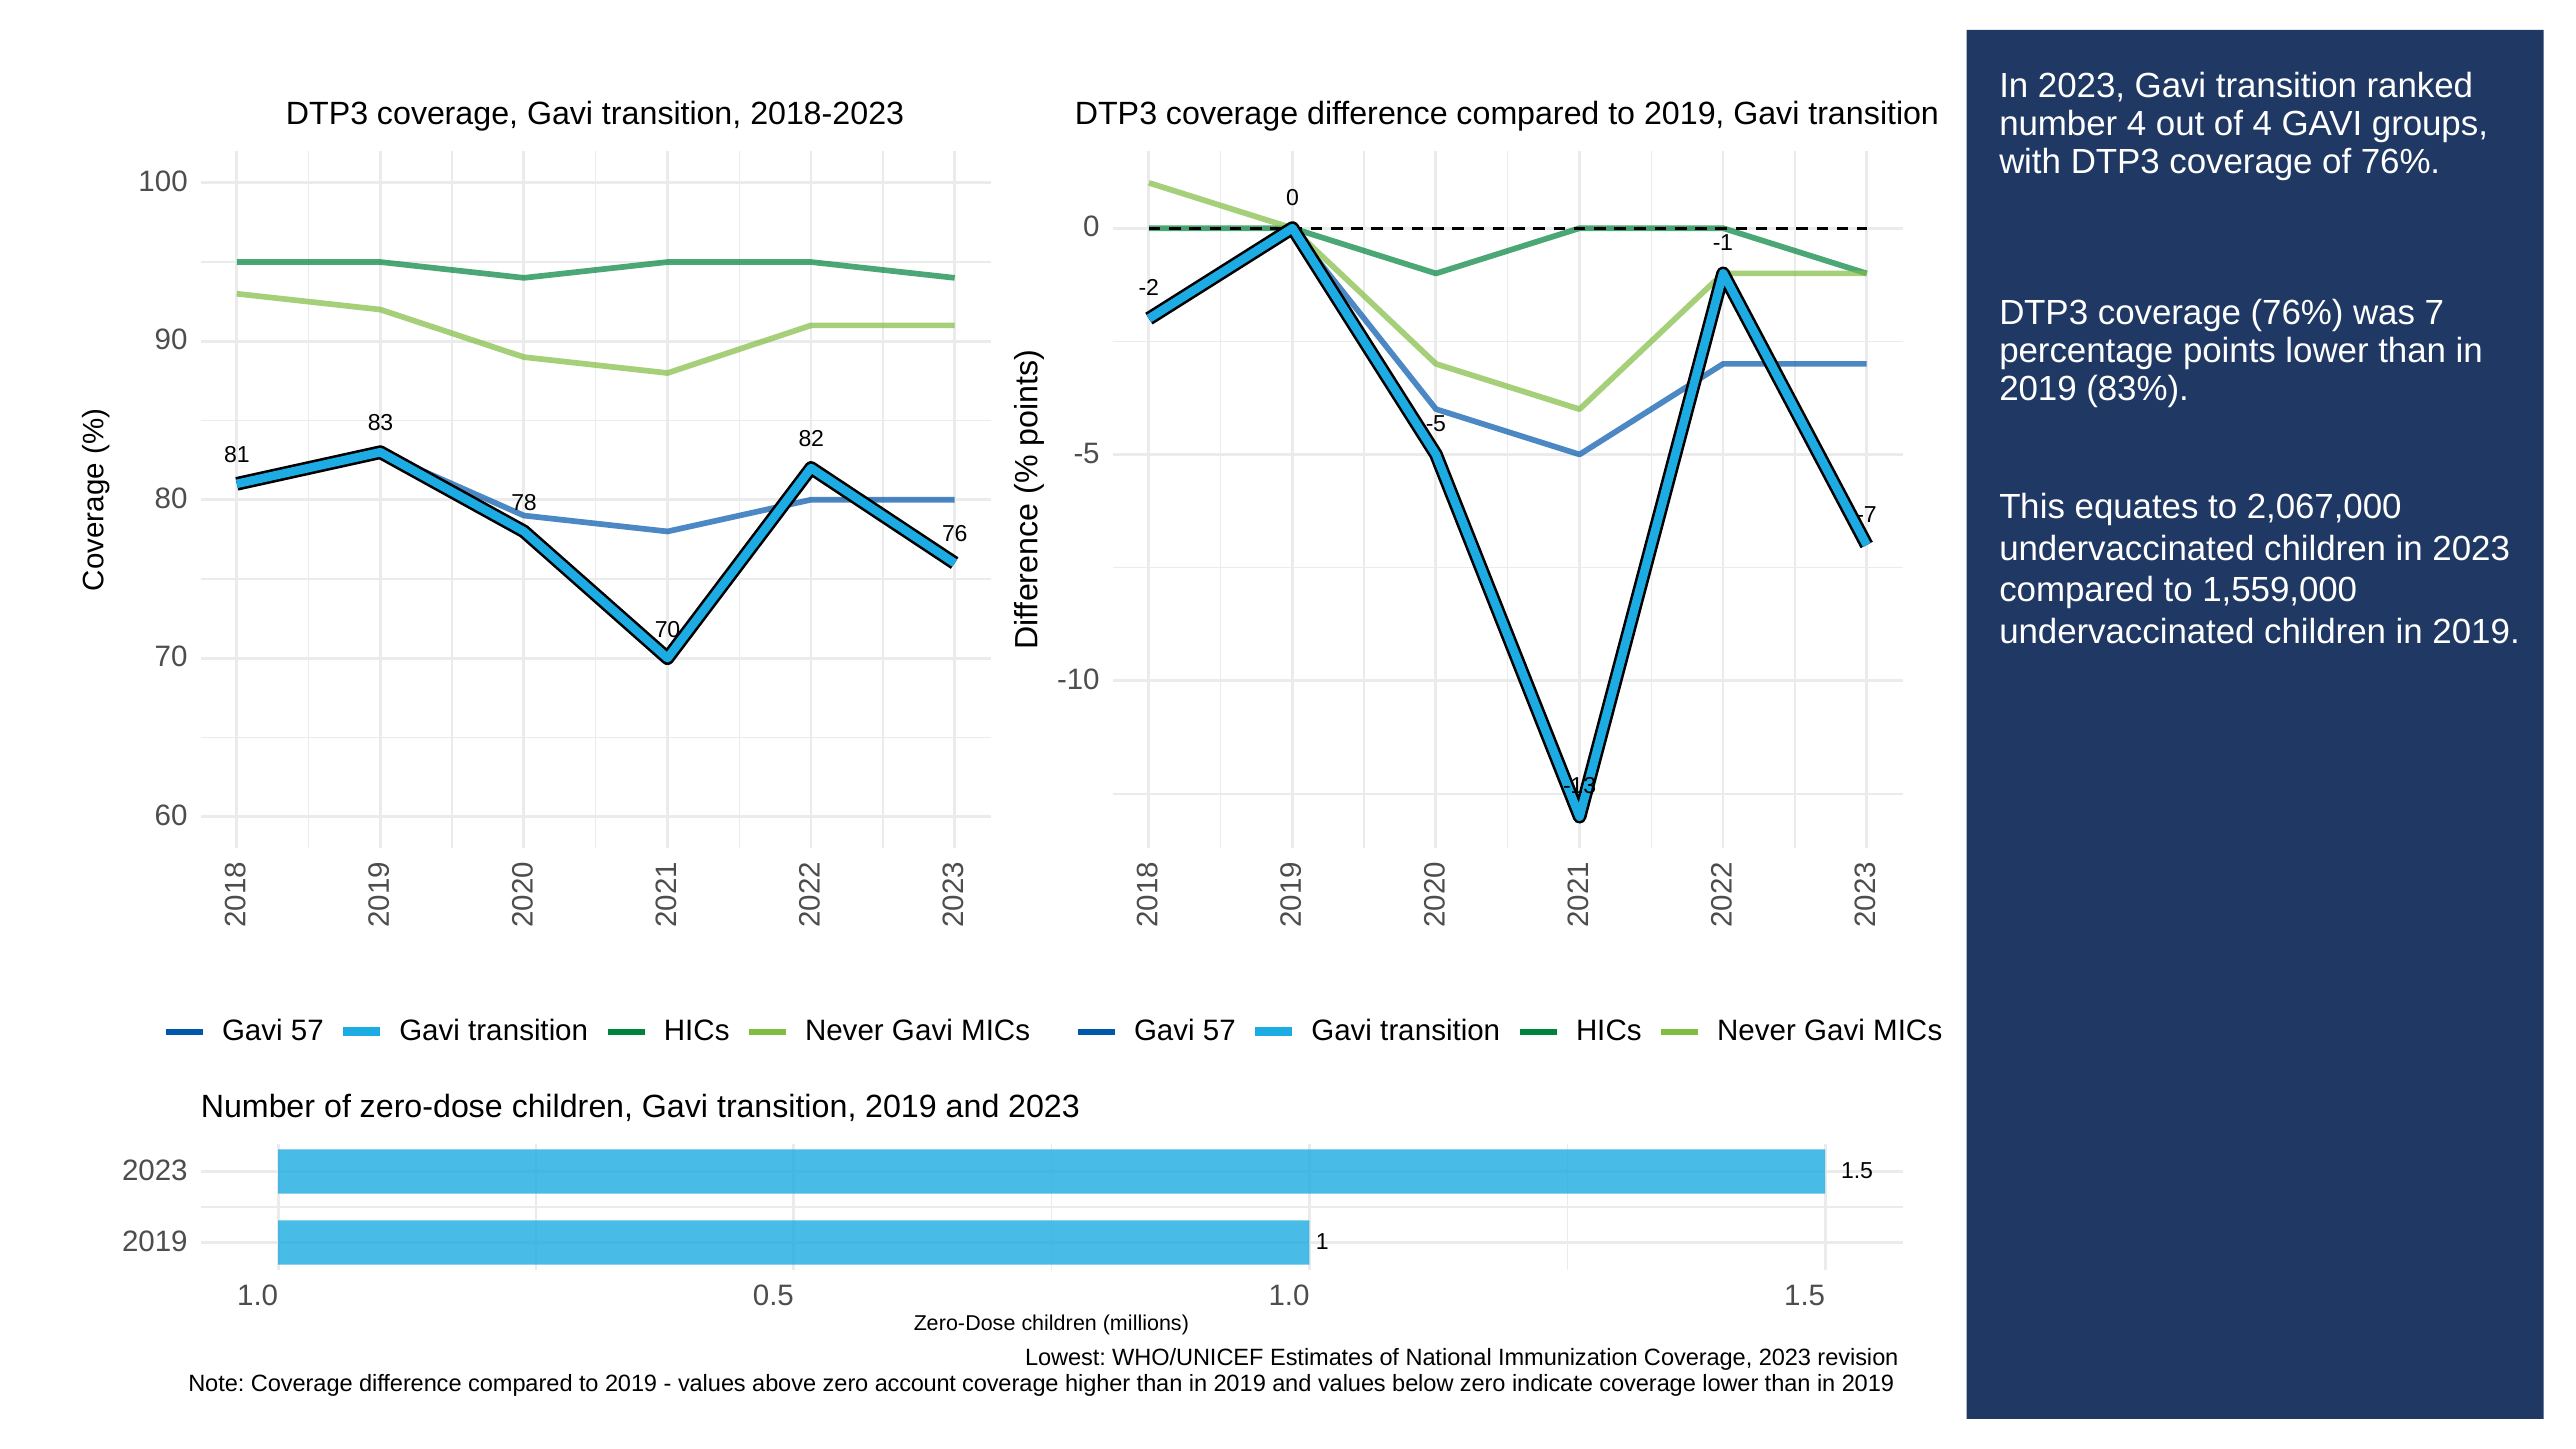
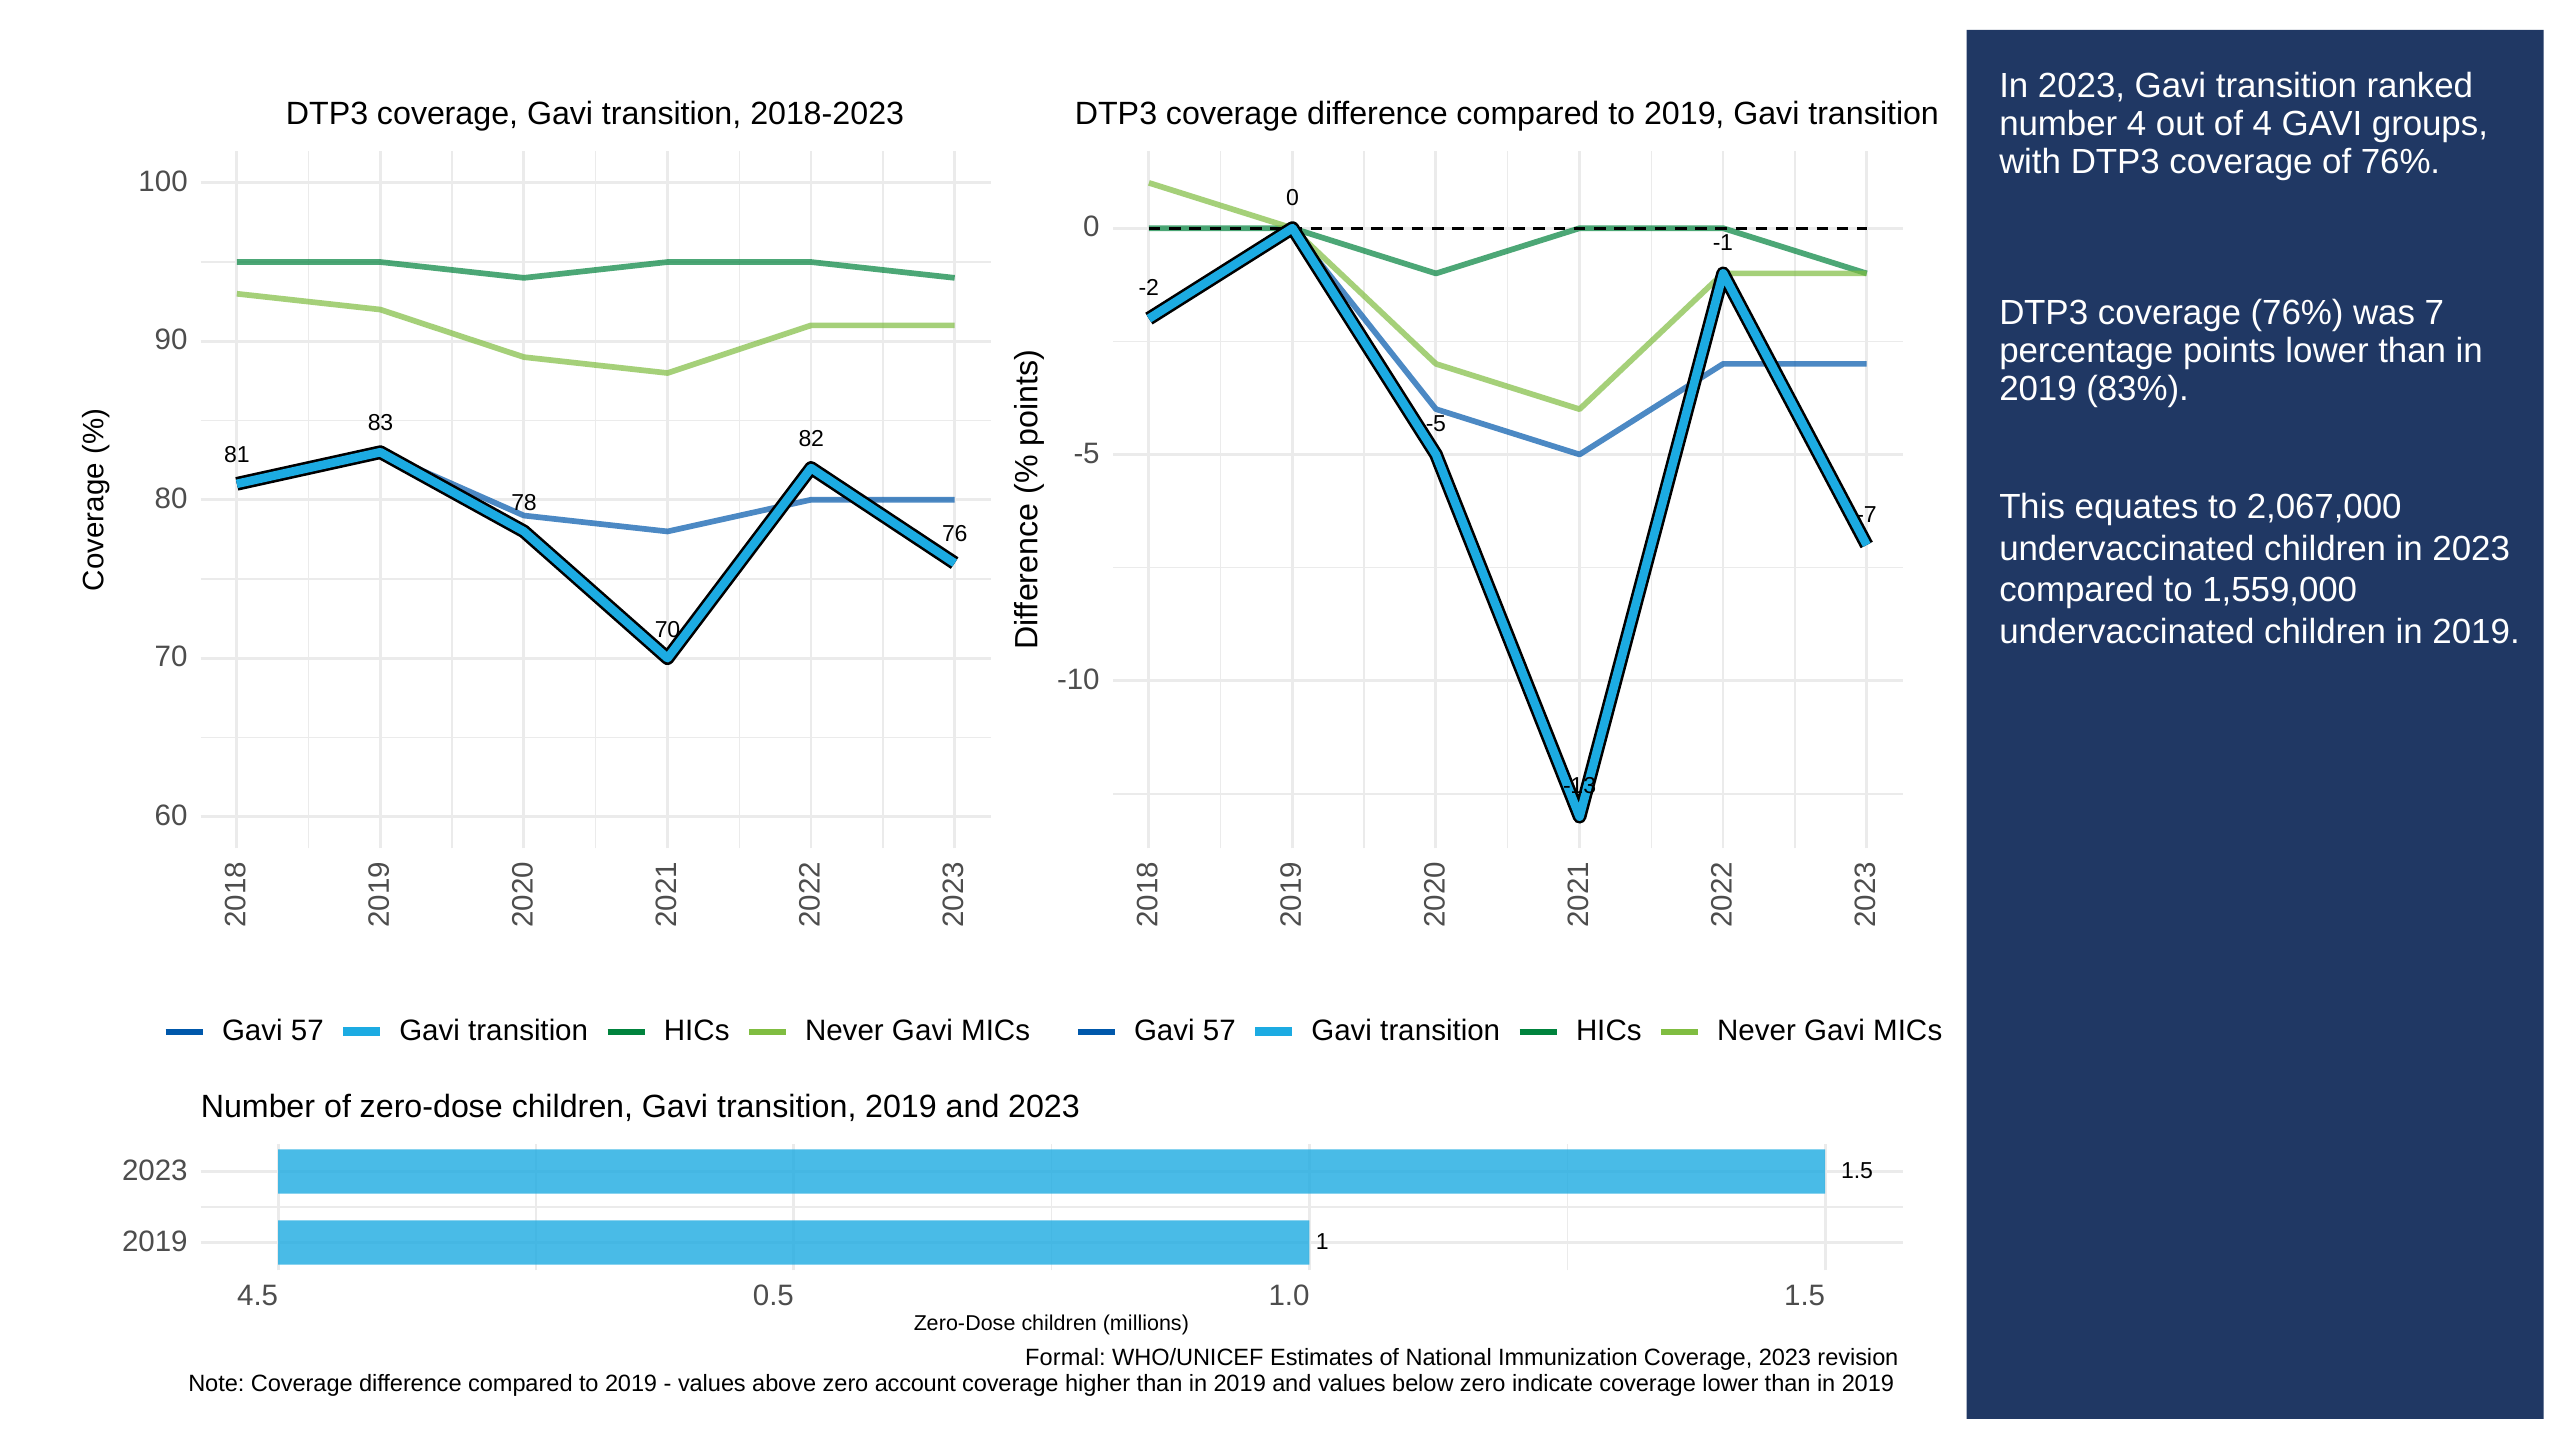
1.0 at (258, 1296): 1.0 -> 4.5
Lowest: Lowest -> Formal
